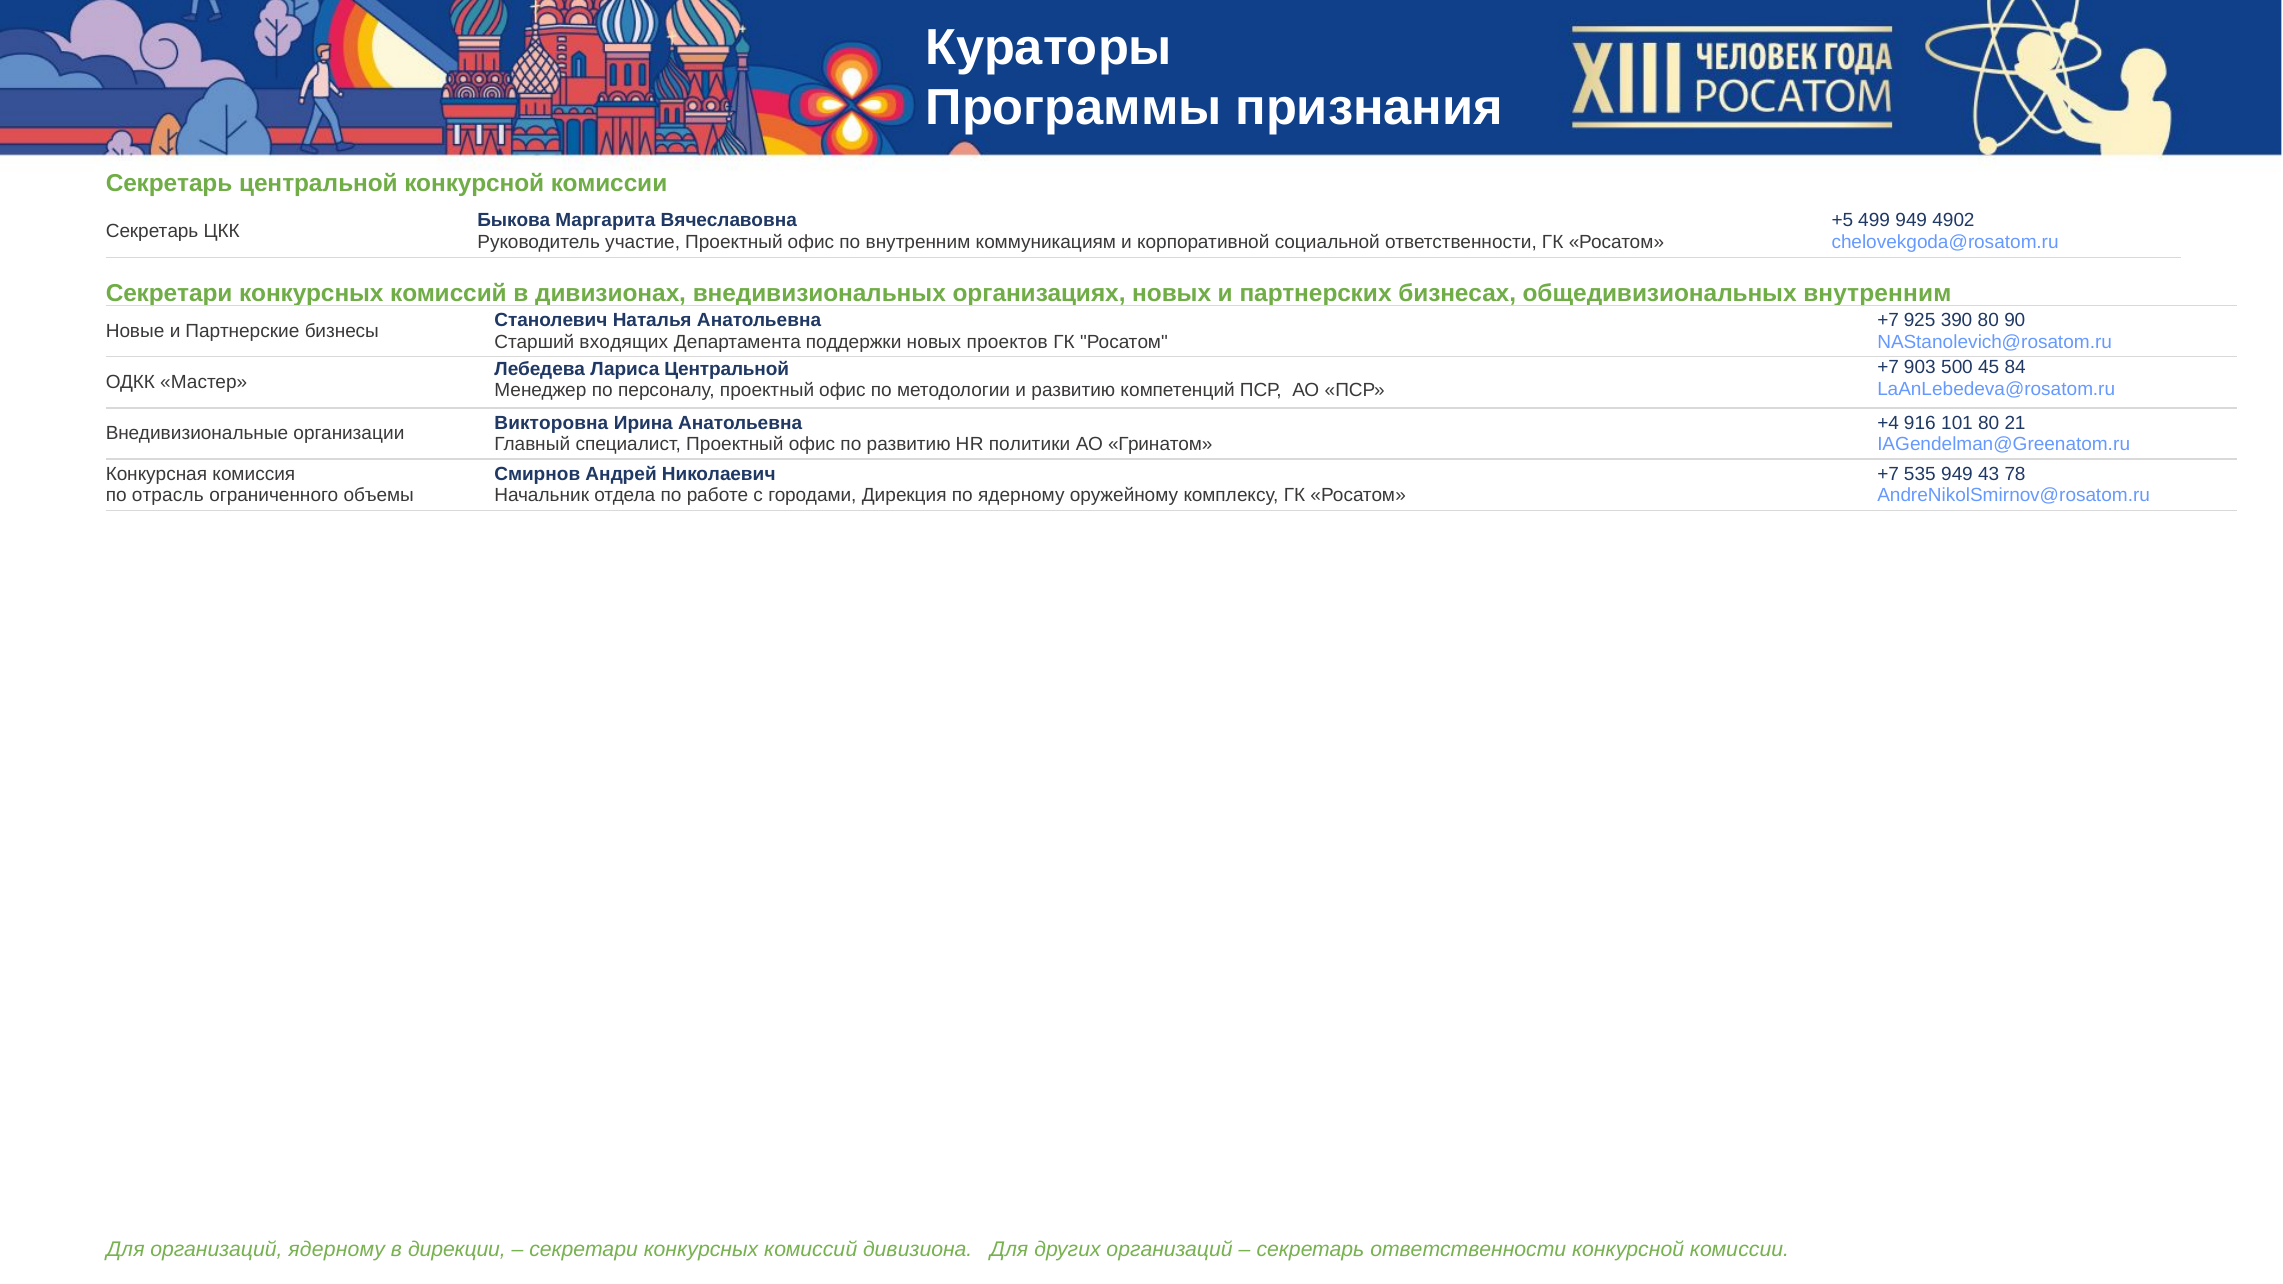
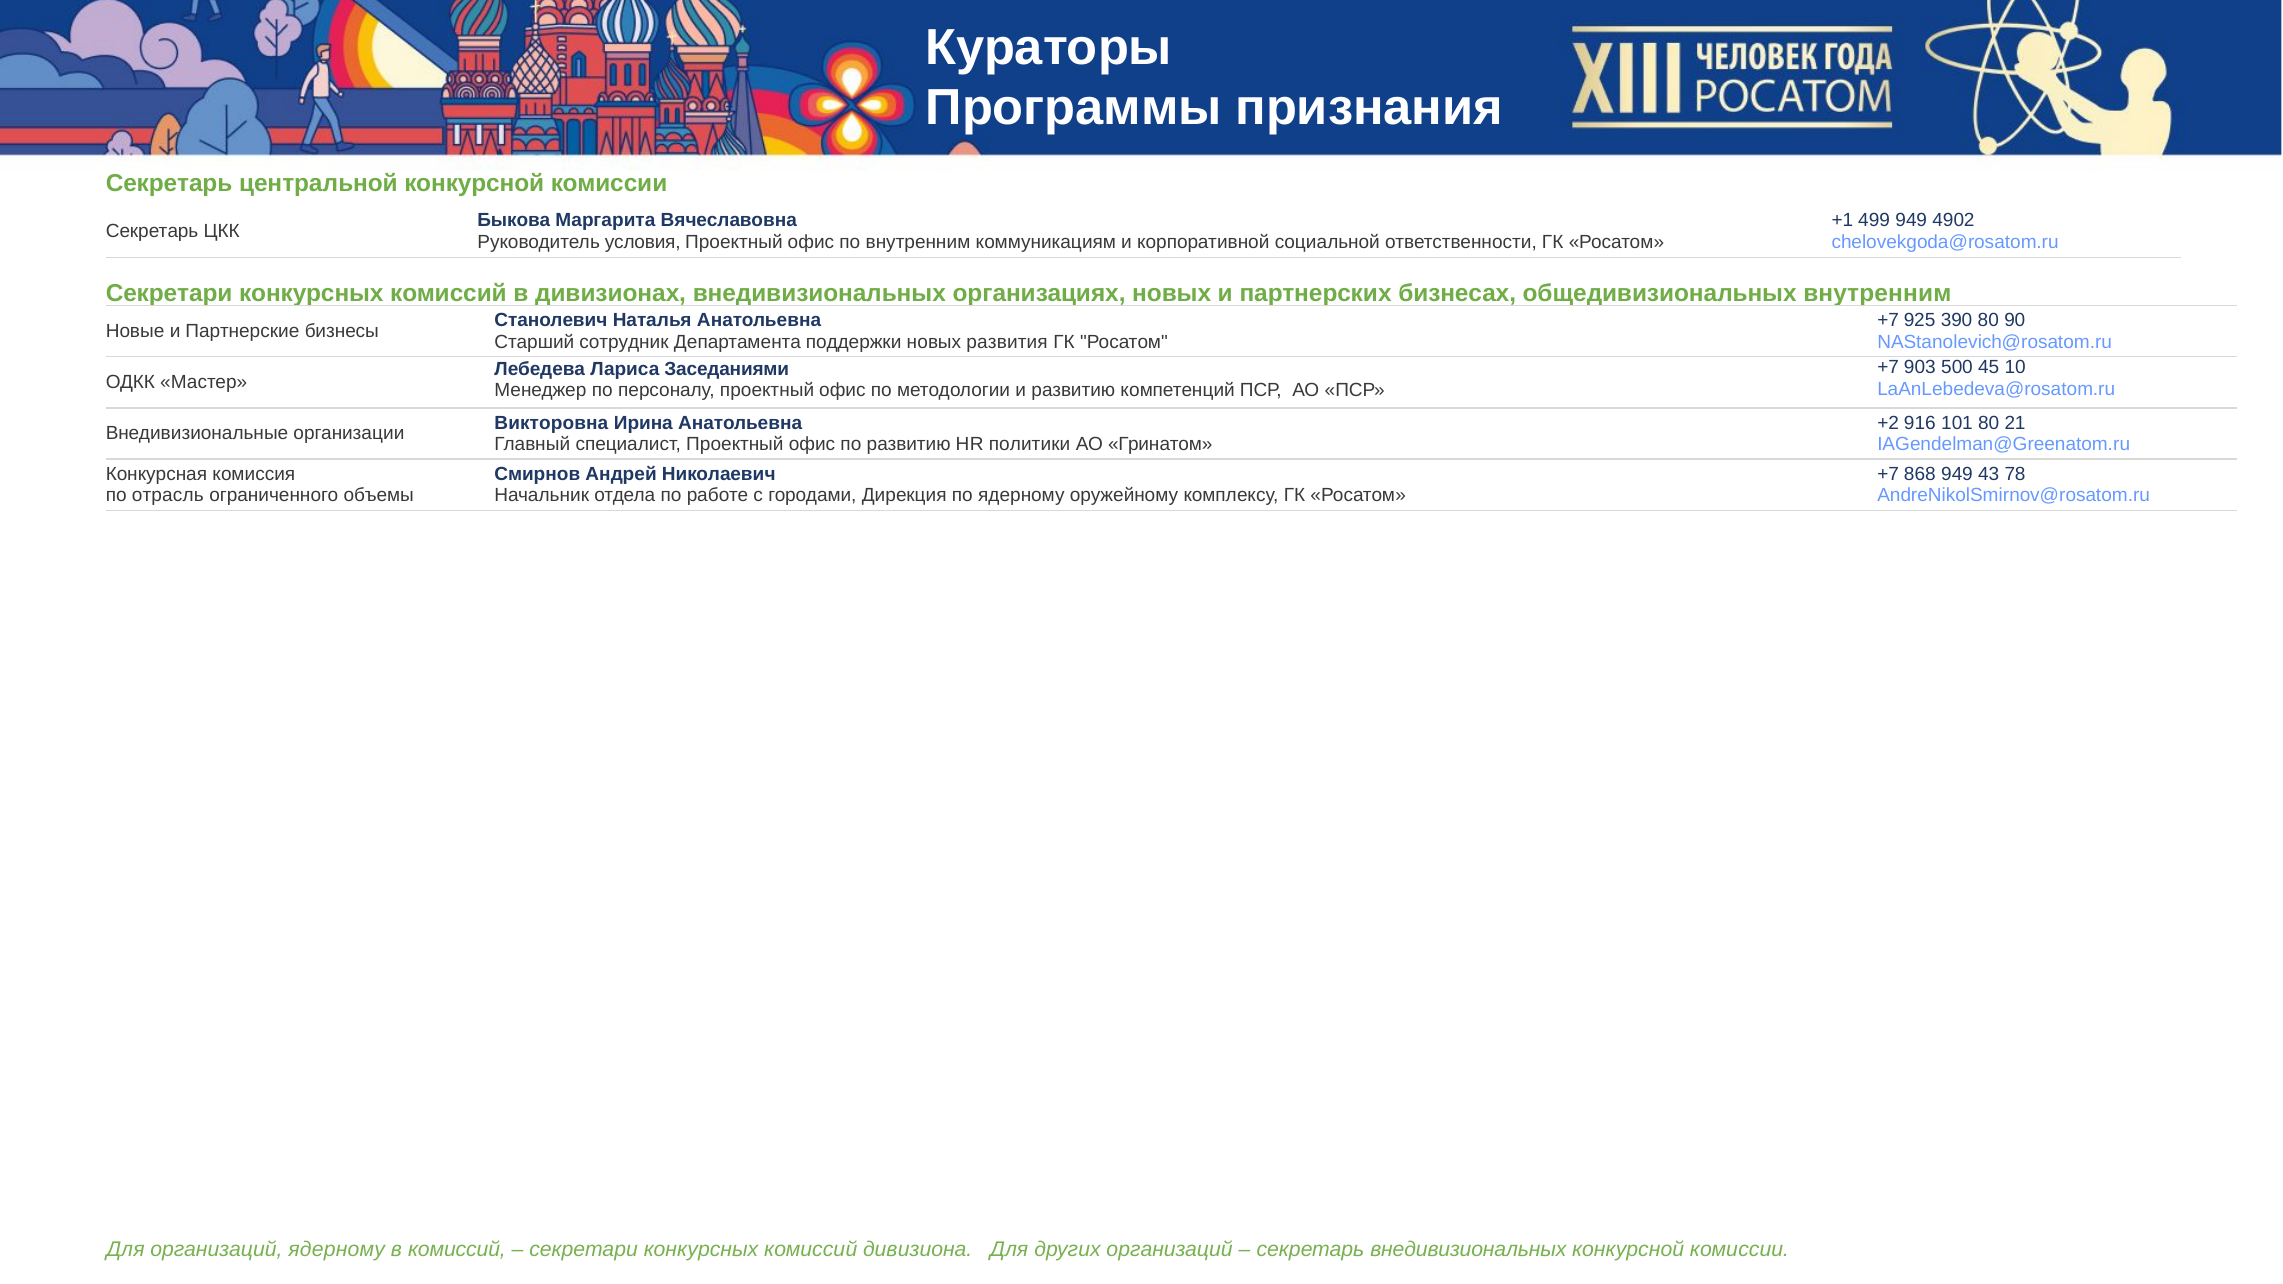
+5: +5 -> +1
участие: участие -> условия
входящих: входящих -> сотрудник
проектов: проектов -> развития
84: 84 -> 10
Лариса Центральной: Центральной -> Заседаниями
+4: +4 -> +2
535: 535 -> 868
в дирекции: дирекции -> комиссий
секретарь ответственности: ответственности -> внедивизиональных
